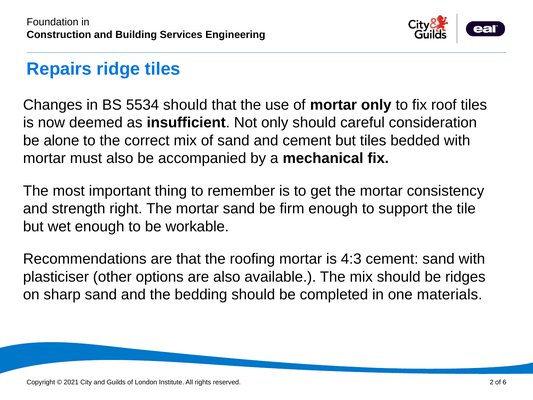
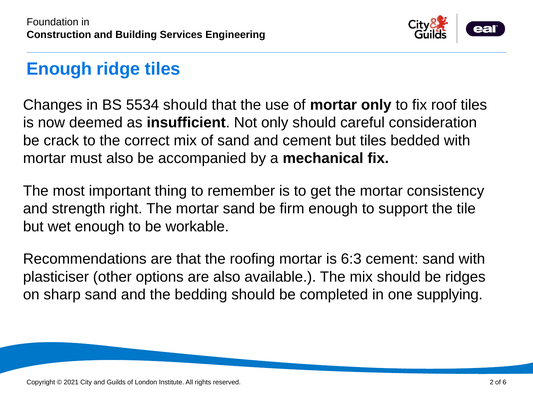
Repairs at (59, 69): Repairs -> Enough
alone: alone -> crack
4:3: 4:3 -> 6:3
materials: materials -> supplying
